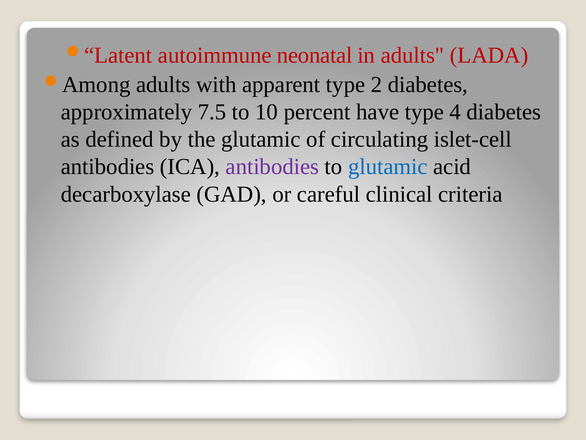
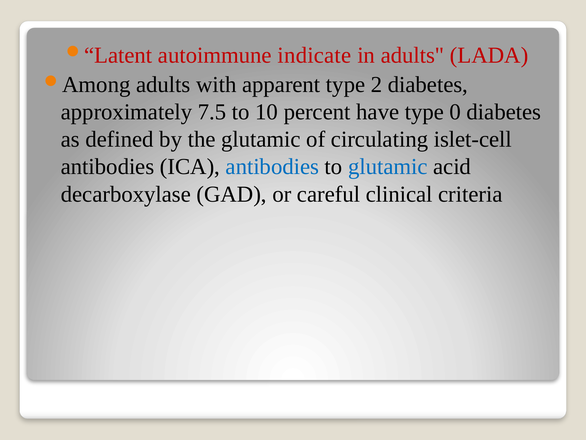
neonatal: neonatal -> indicate
4: 4 -> 0
antibodies at (272, 167) colour: purple -> blue
